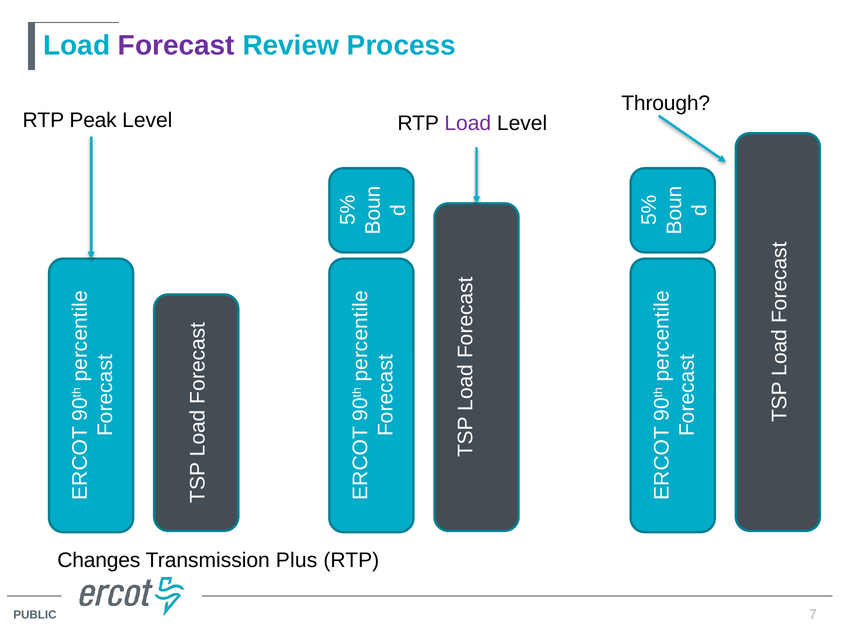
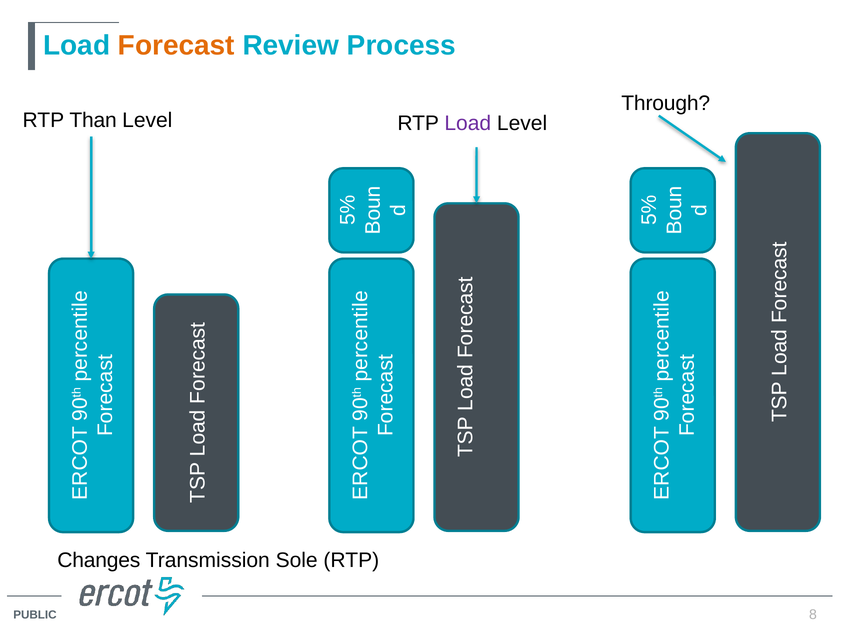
Forecast colour: purple -> orange
Peak: Peak -> Than
Plus: Plus -> Sole
7: 7 -> 8
